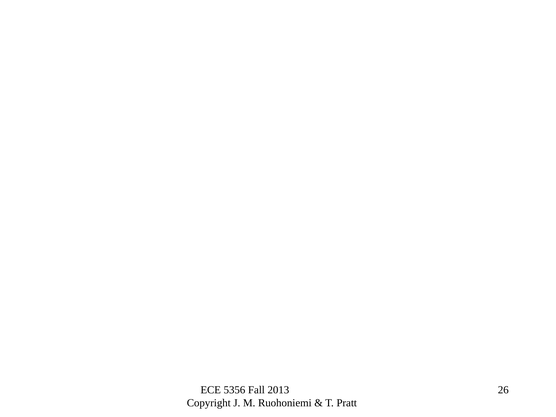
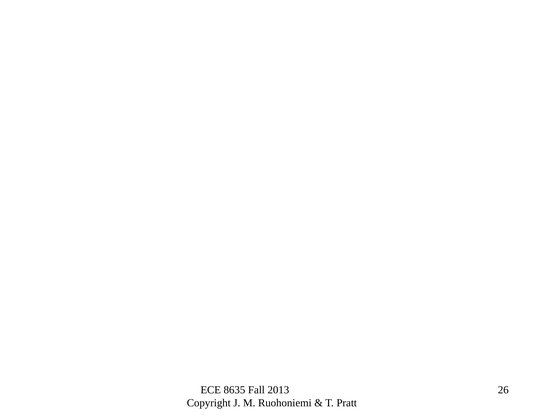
5356: 5356 -> 8635
